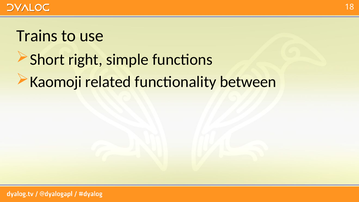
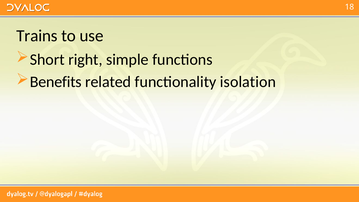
Kaomoji: Kaomoji -> Benefits
between: between -> isolation
